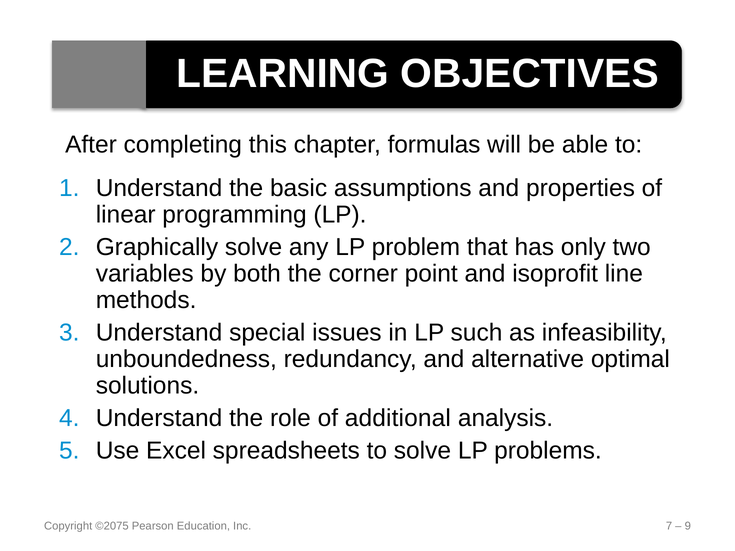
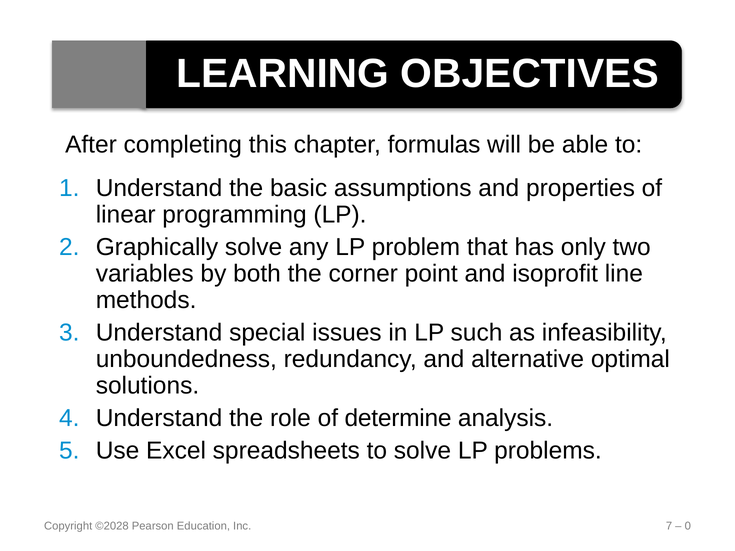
additional: additional -> determine
©2075: ©2075 -> ©2028
9: 9 -> 0
